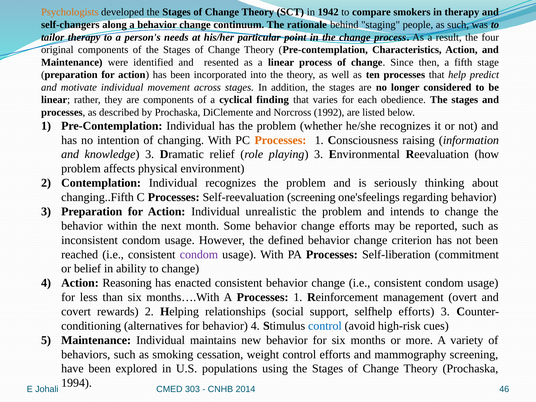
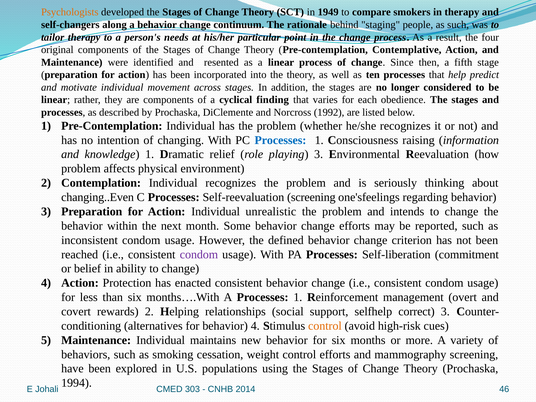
1942: 1942 -> 1949
Characteristics: Characteristics -> Contemplative
Processes at (280, 140) colour: orange -> blue
knowledge 3: 3 -> 1
changing..Fifth: changing..Fifth -> changing..Even
Reasoning: Reasoning -> Protection
selfhelp efforts: efforts -> correct
control at (325, 326) colour: blue -> orange
